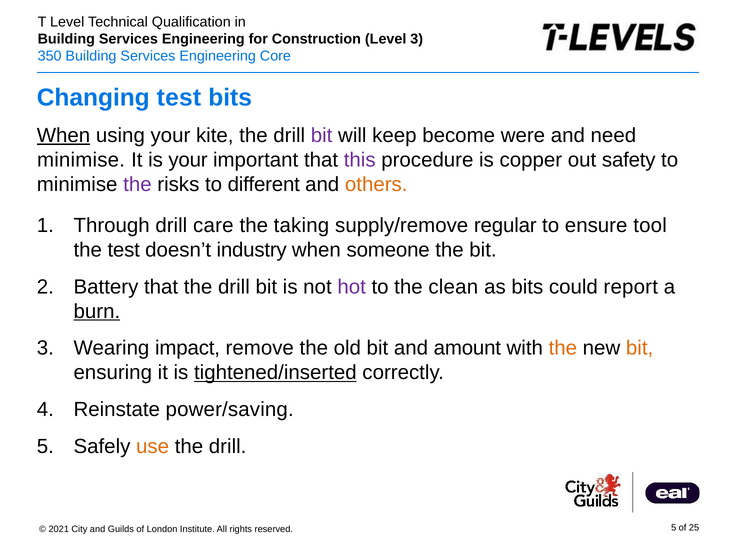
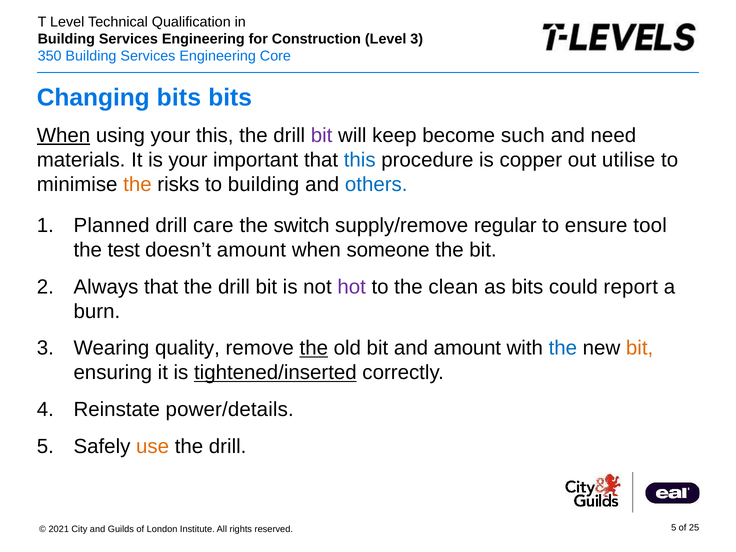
Changing test: test -> bits
your kite: kite -> this
were: were -> such
minimise at (81, 160): minimise -> materials
this at (360, 160) colour: purple -> blue
safety: safety -> utilise
the at (137, 184) colour: purple -> orange
to different: different -> building
others colour: orange -> blue
Through: Through -> Planned
taking: taking -> switch
doesn’t industry: industry -> amount
Battery: Battery -> Always
burn underline: present -> none
impact: impact -> quality
the at (314, 348) underline: none -> present
the at (563, 348) colour: orange -> blue
power/saving: power/saving -> power/details
